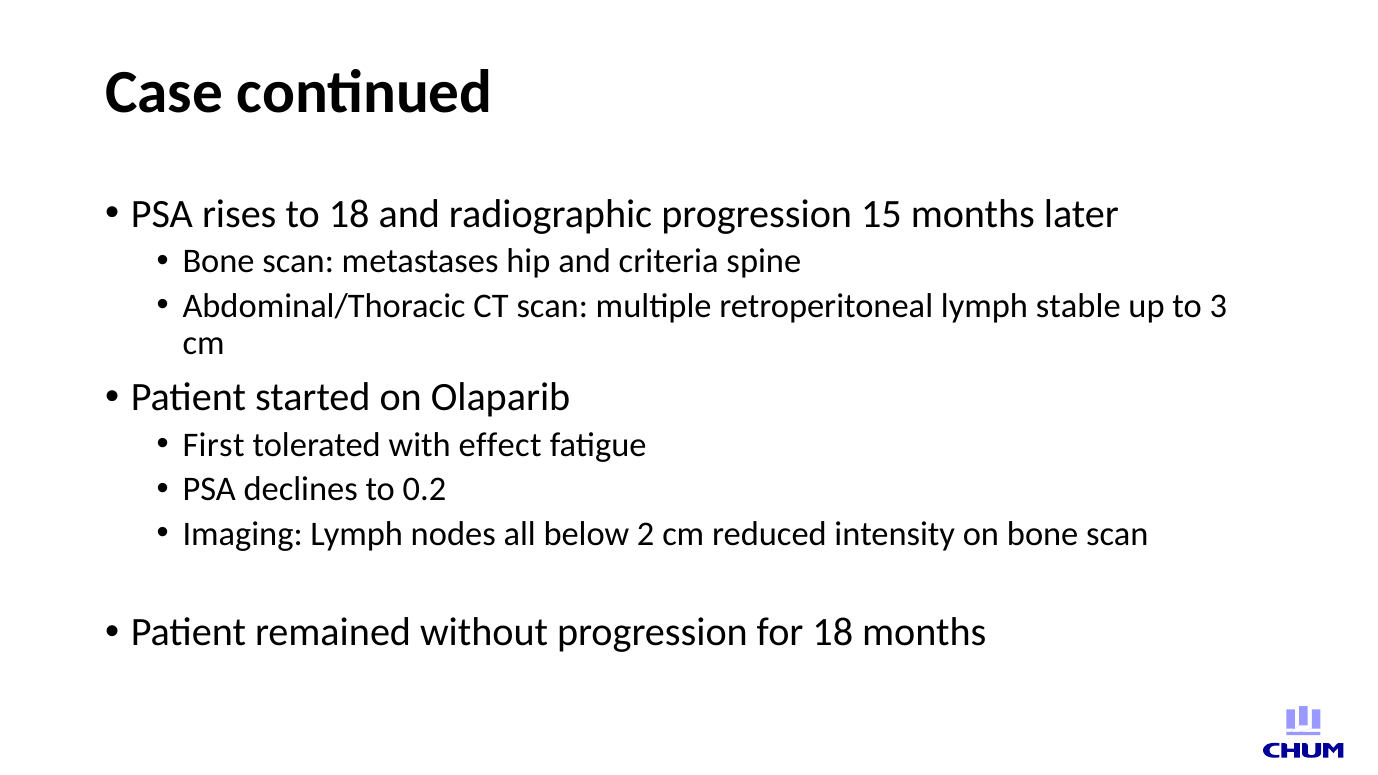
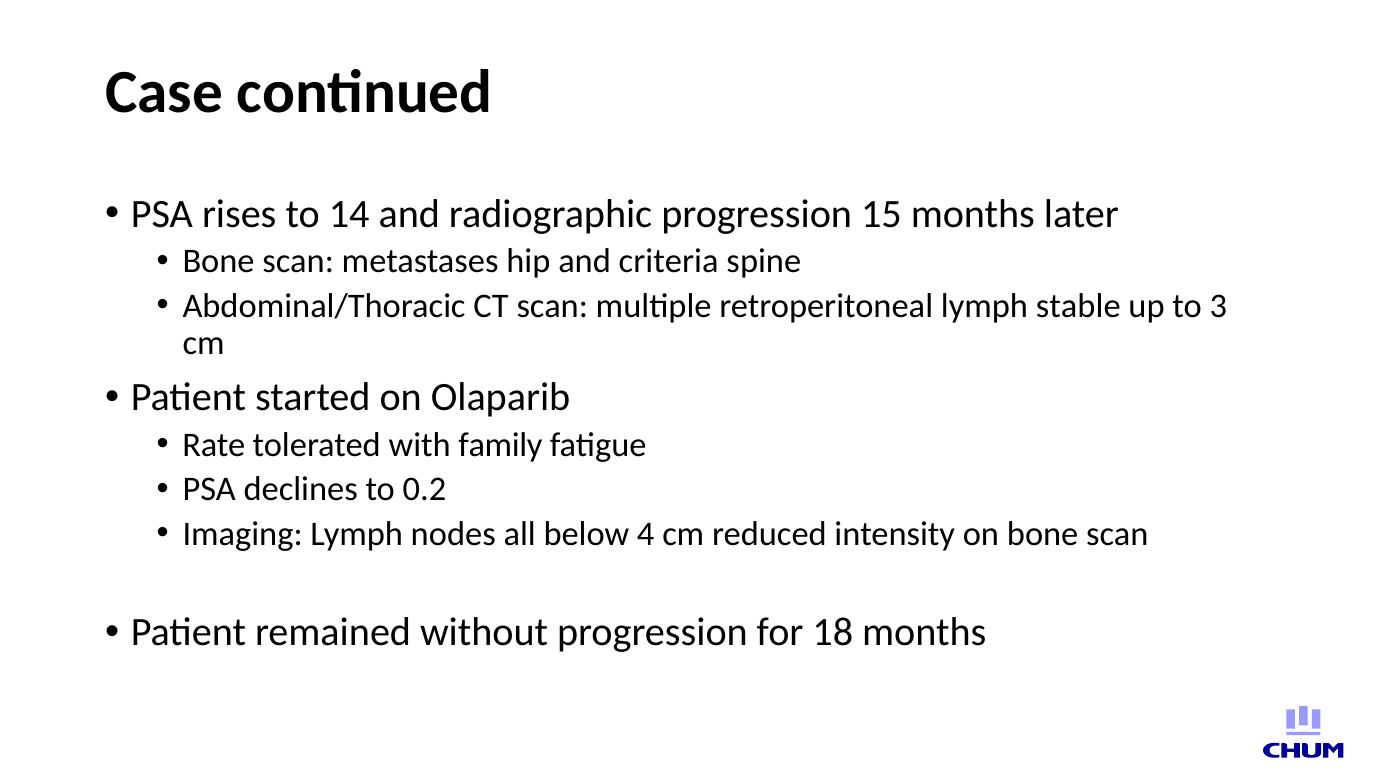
to 18: 18 -> 14
First: First -> Rate
effect: effect -> family
2: 2 -> 4
